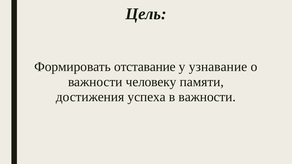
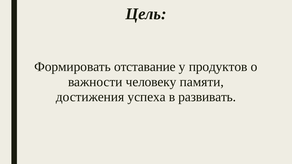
узнавание: узнавание -> продуктов
в важности: важности -> развивать
